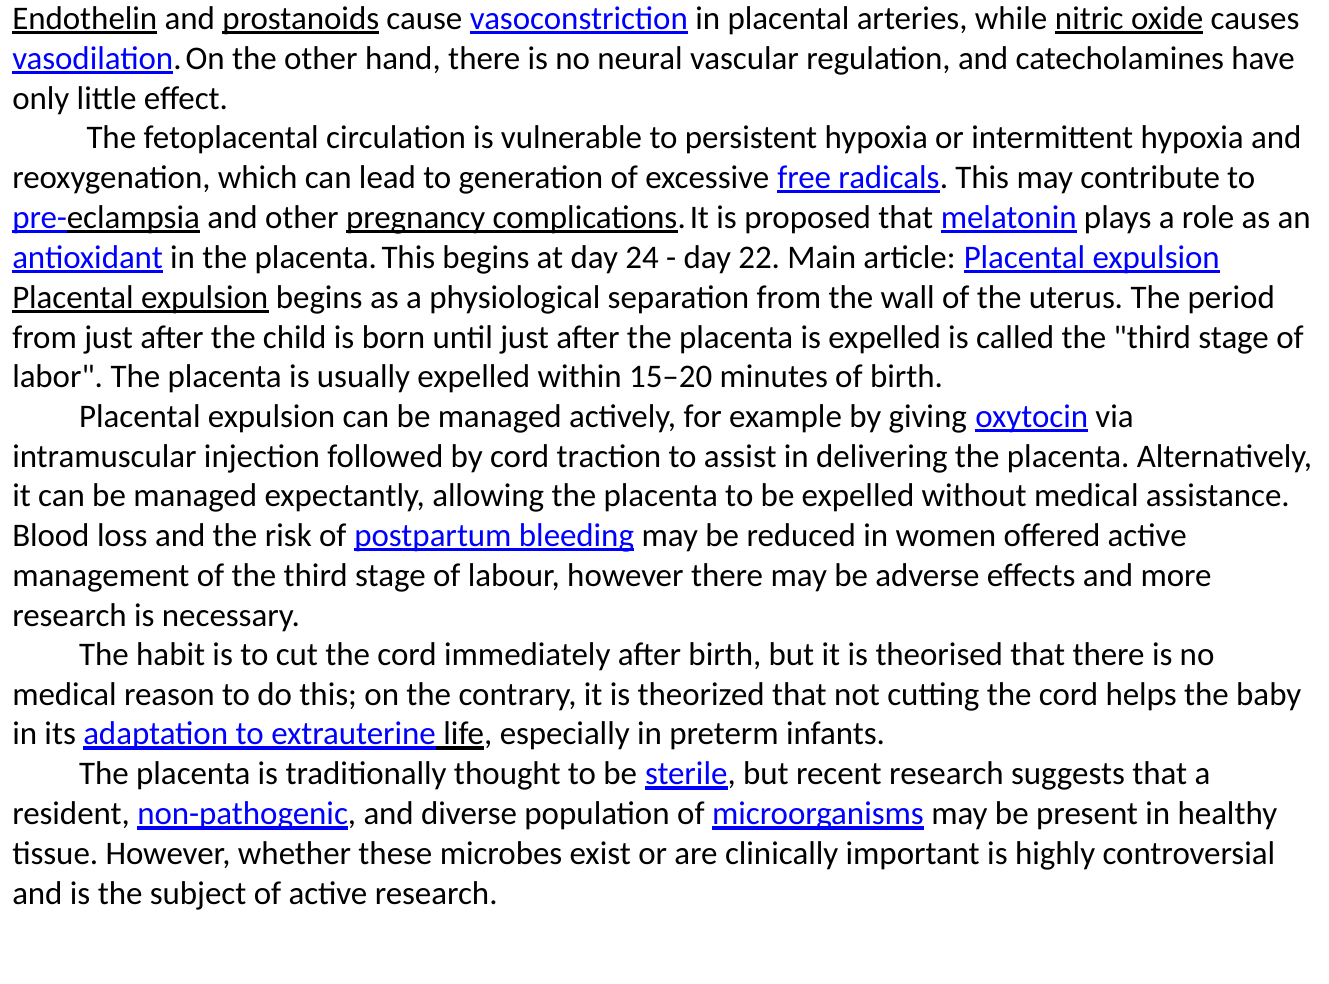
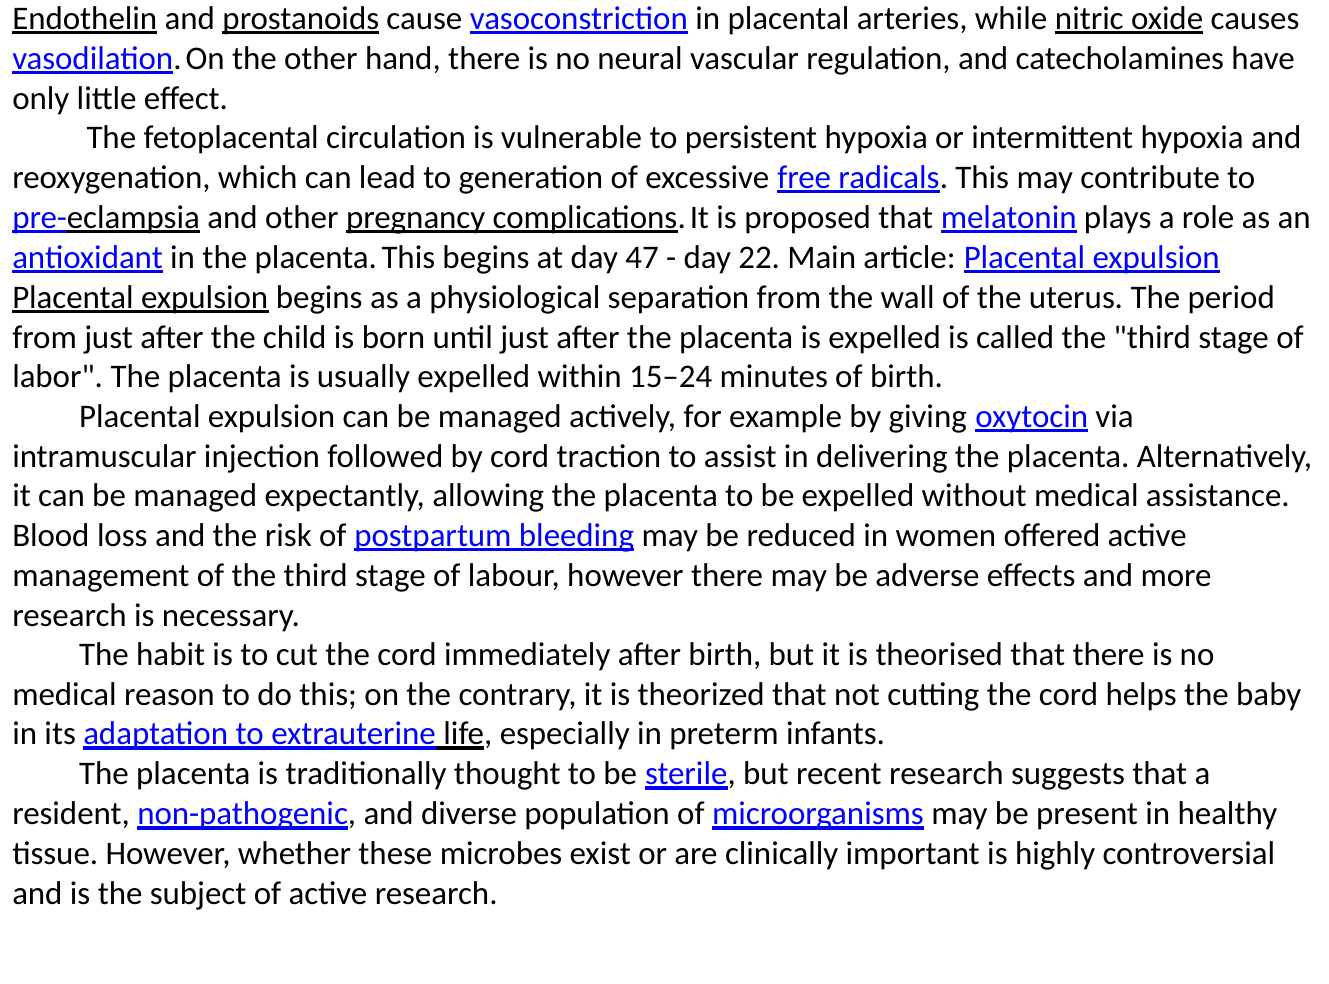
24: 24 -> 47
15–20: 15–20 -> 15–24
